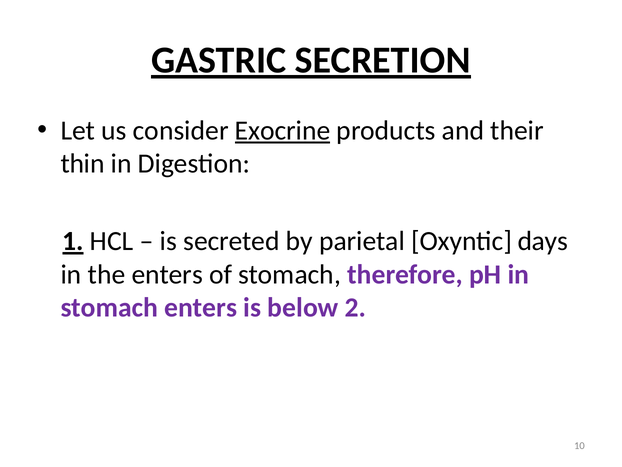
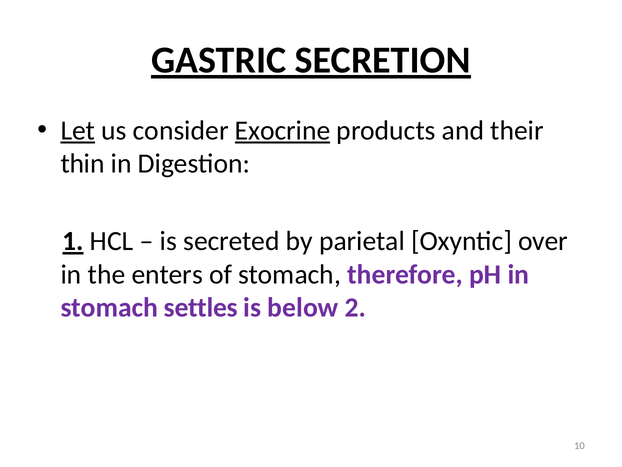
Let underline: none -> present
days: days -> over
stomach enters: enters -> settles
